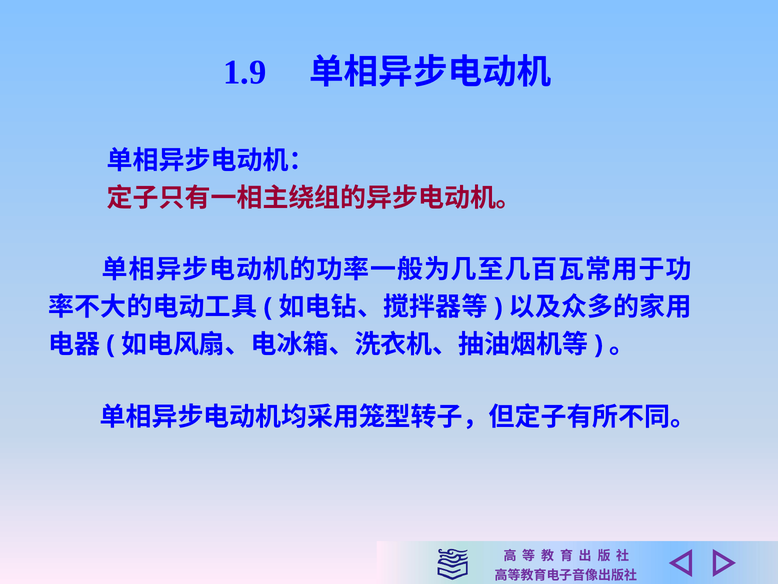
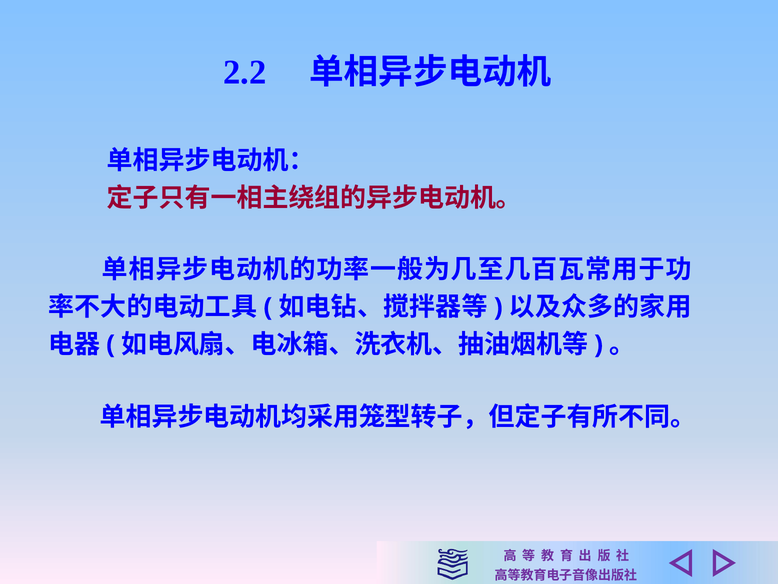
1.9: 1.9 -> 2.2
